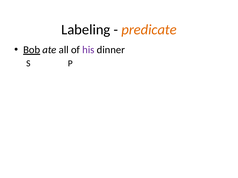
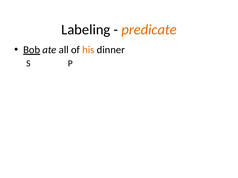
his colour: purple -> orange
